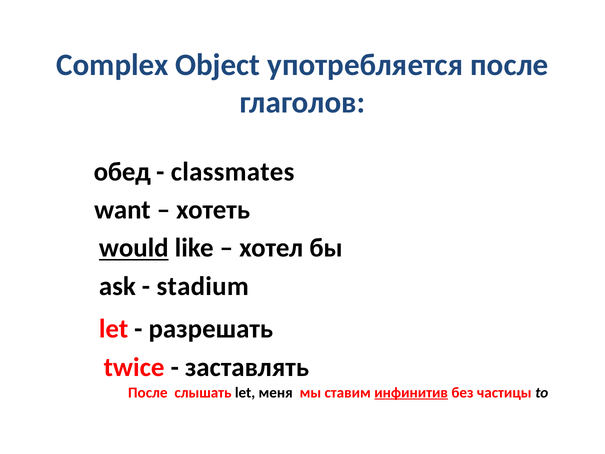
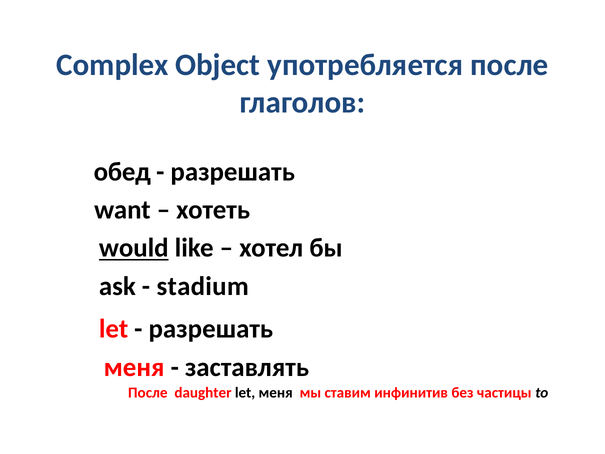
classmates at (233, 172): classmates -> разрешать
twice at (134, 367): twice -> меня
слышать: слышать -> daughter
инфинитив underline: present -> none
